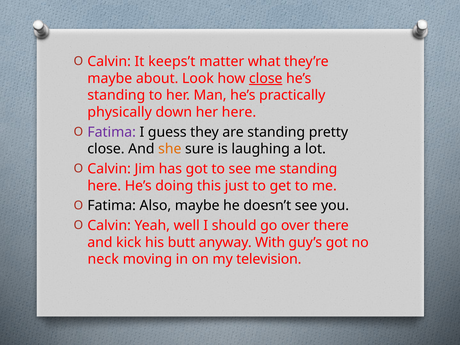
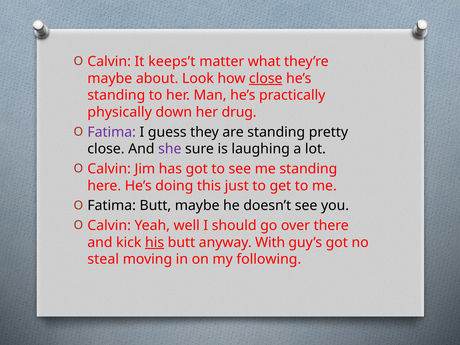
her here: here -> drug
she colour: orange -> purple
Fatima Also: Also -> Butt
his underline: none -> present
neck: neck -> steal
television: television -> following
